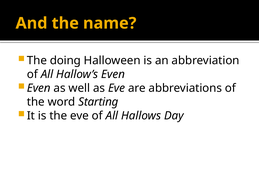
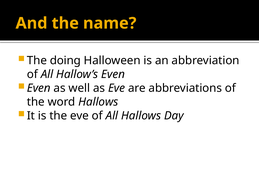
word Starting: Starting -> Hallows
